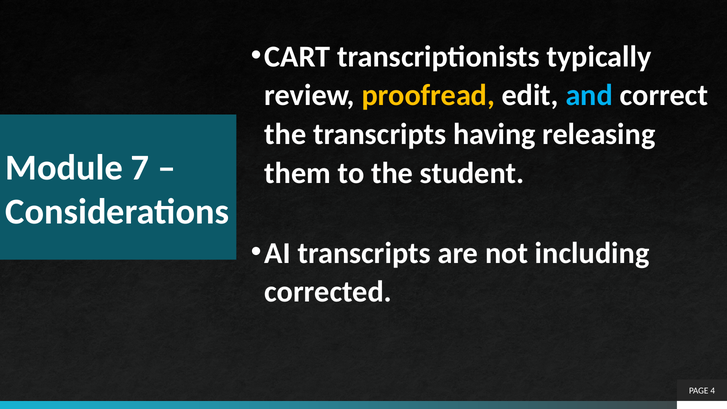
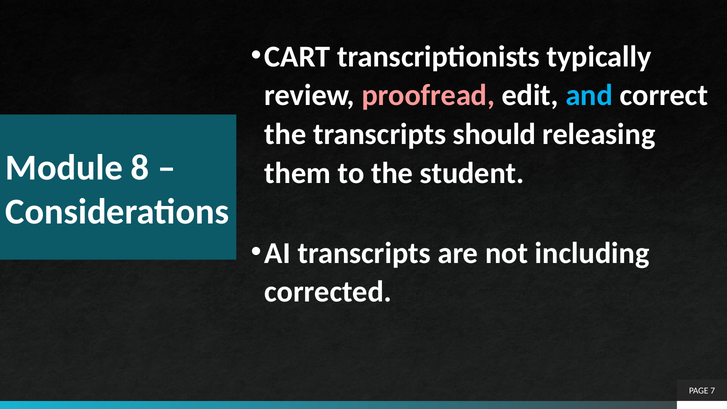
proofread colour: yellow -> pink
having: having -> should
7: 7 -> 8
4: 4 -> 7
